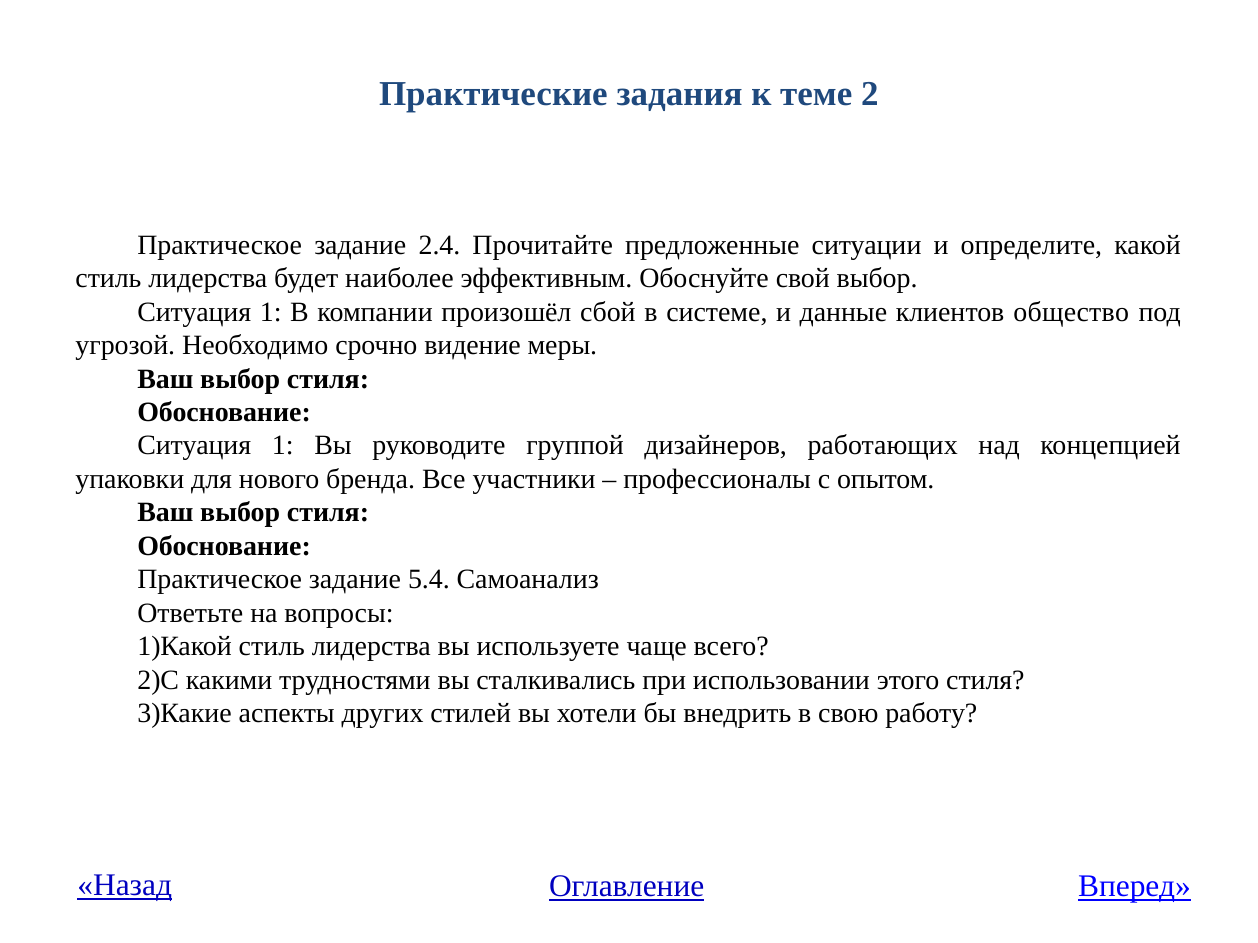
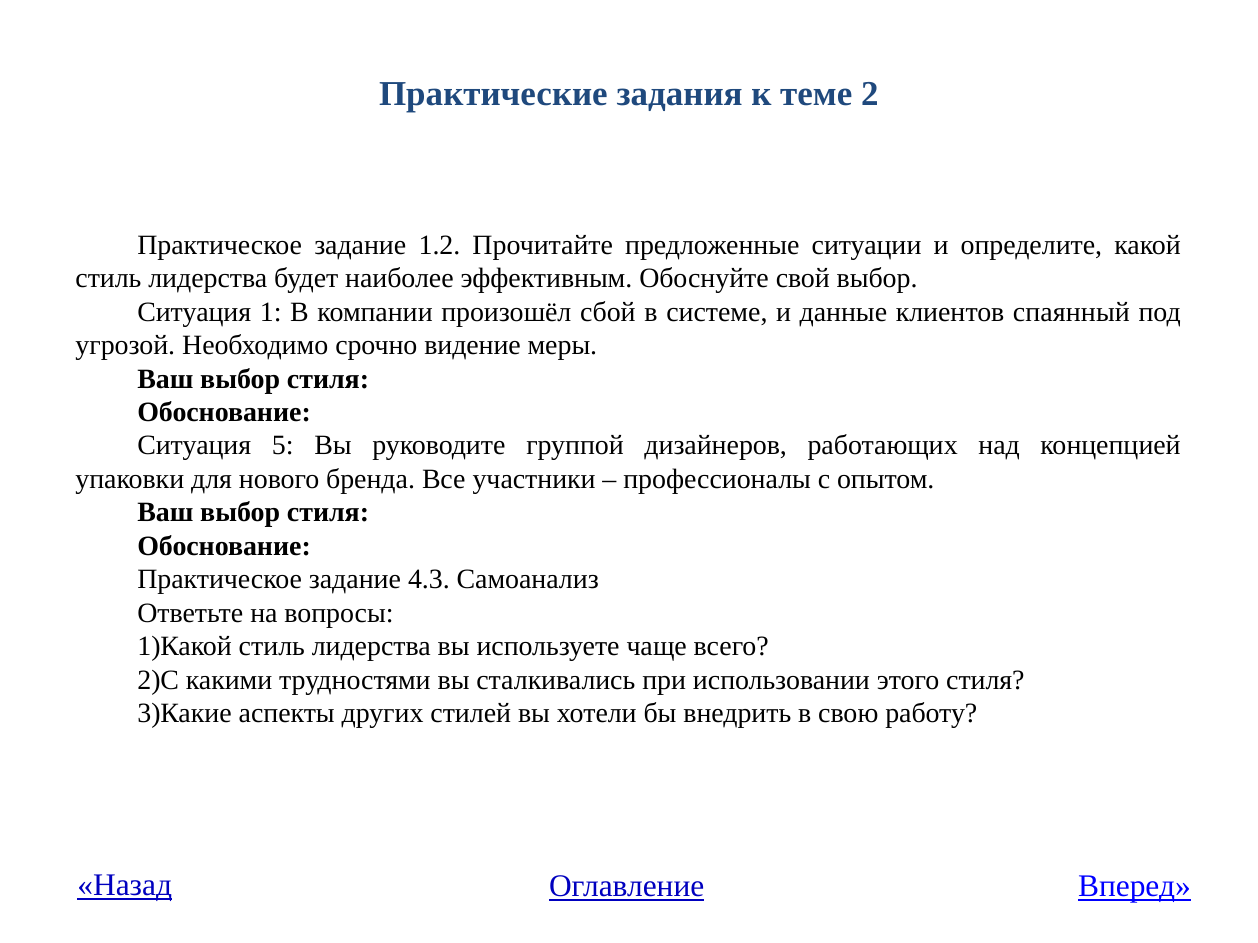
2.4: 2.4 -> 1.2
общество: общество -> спаянный
1 at (283, 446): 1 -> 5
5.4: 5.4 -> 4.3
